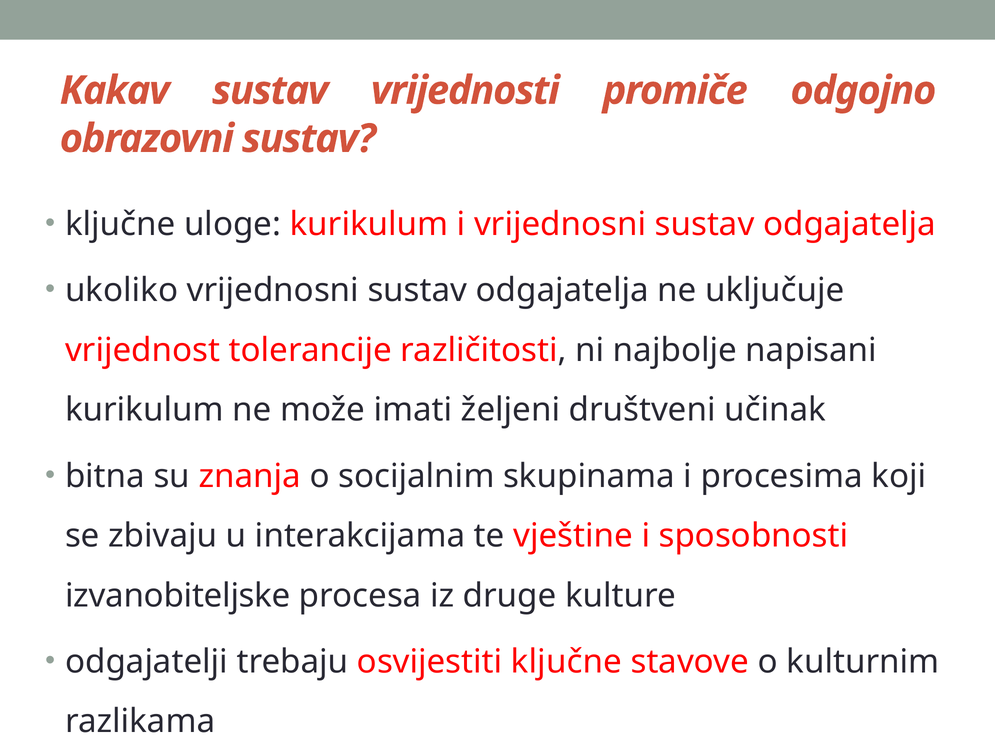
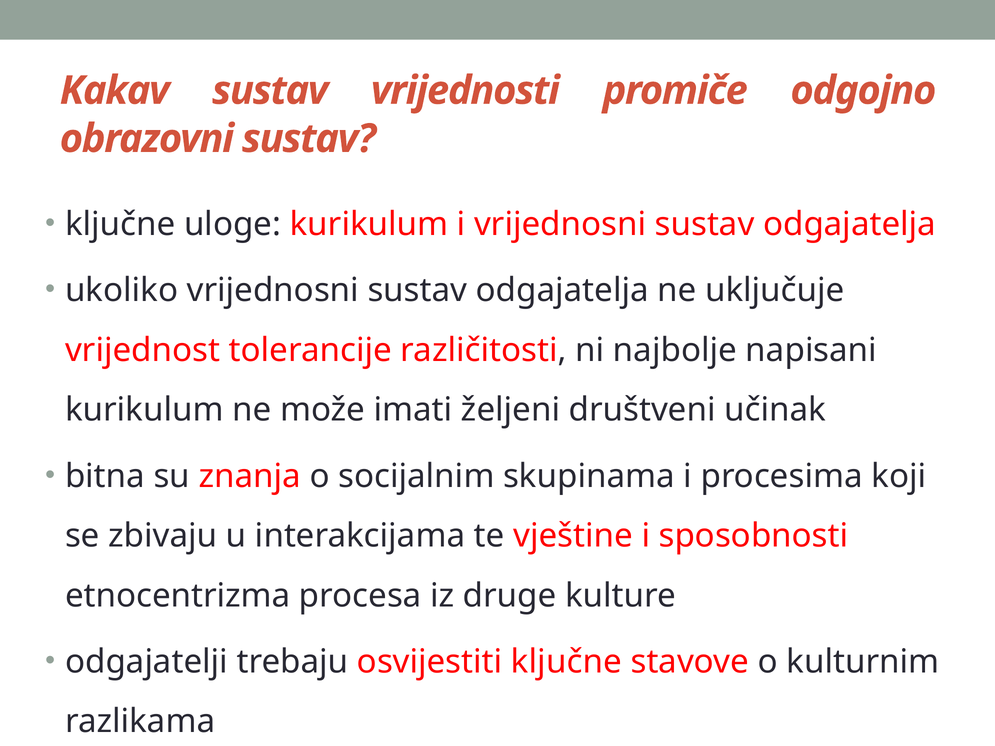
izvanobiteljske: izvanobiteljske -> etnocentrizma
